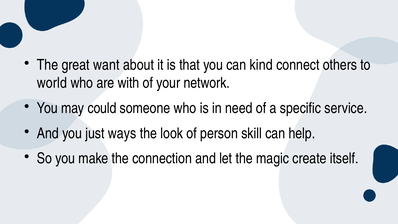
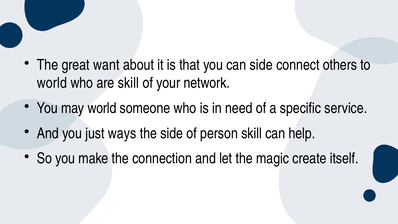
can kind: kind -> side
are with: with -> skill
may could: could -> world
the look: look -> side
